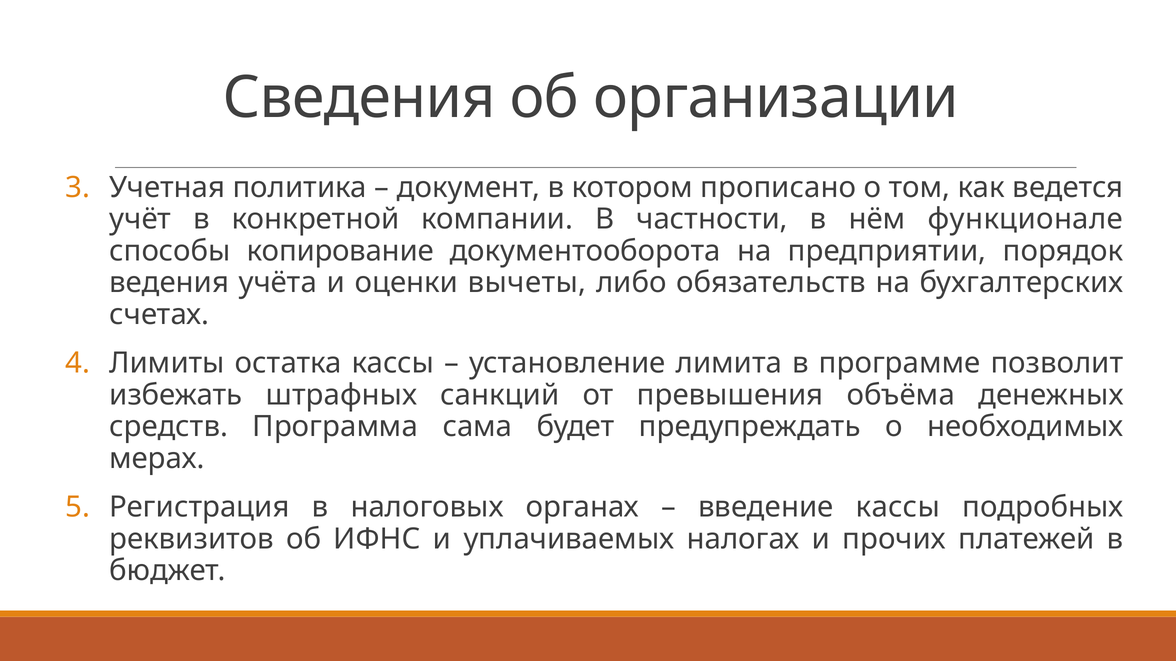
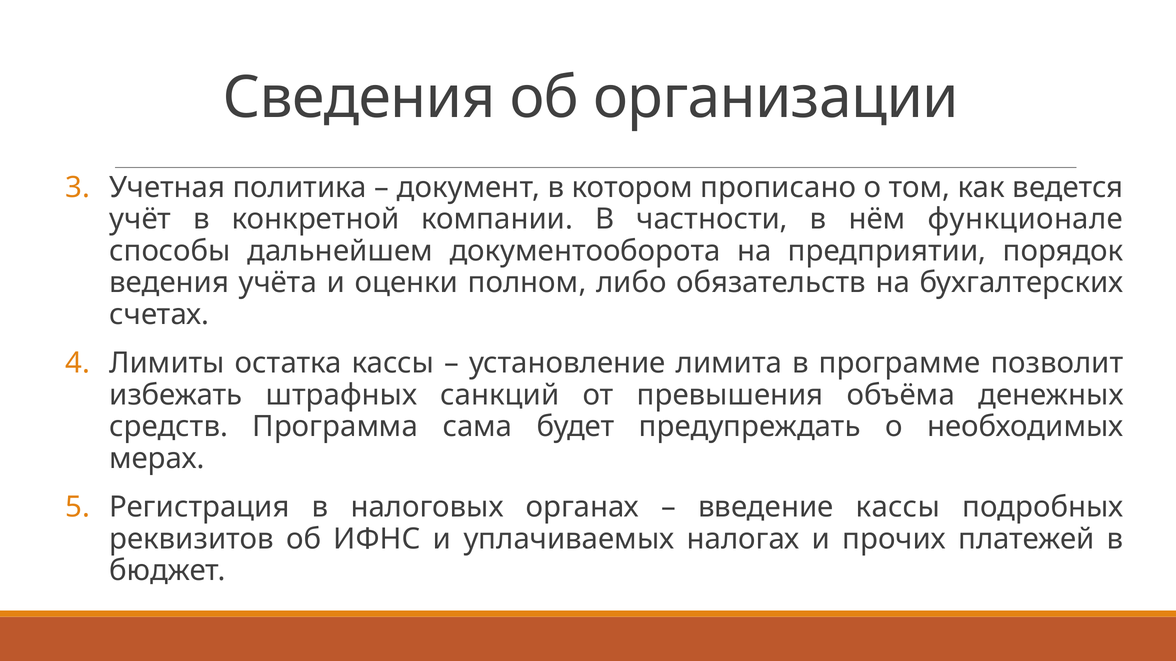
копирование: копирование -> дальнейшем
вычеты: вычеты -> полном
